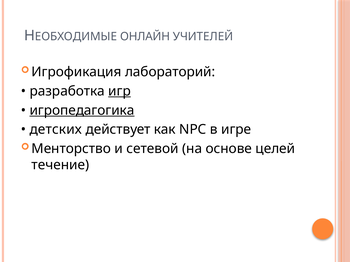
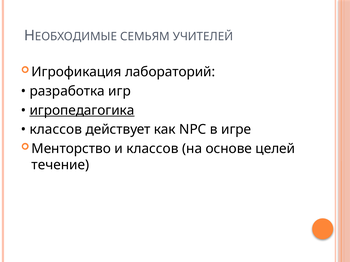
ОНЛАЙН: ОНЛАЙН -> СЕМЬЯМ
игр underline: present -> none
детских at (56, 130): детских -> классов
и сетевой: сетевой -> классов
